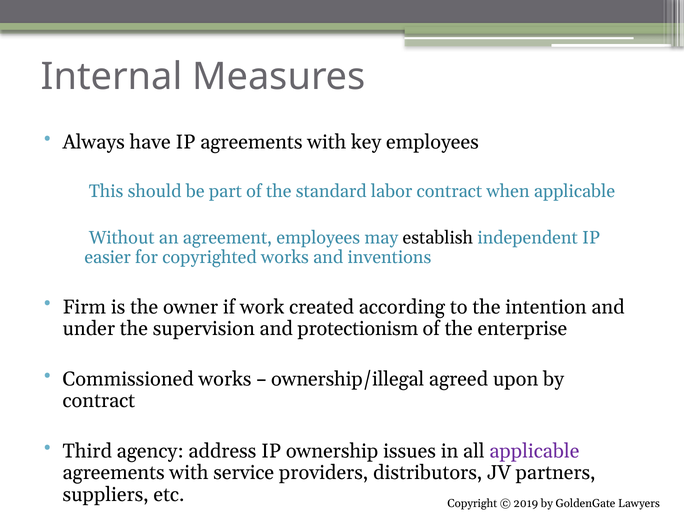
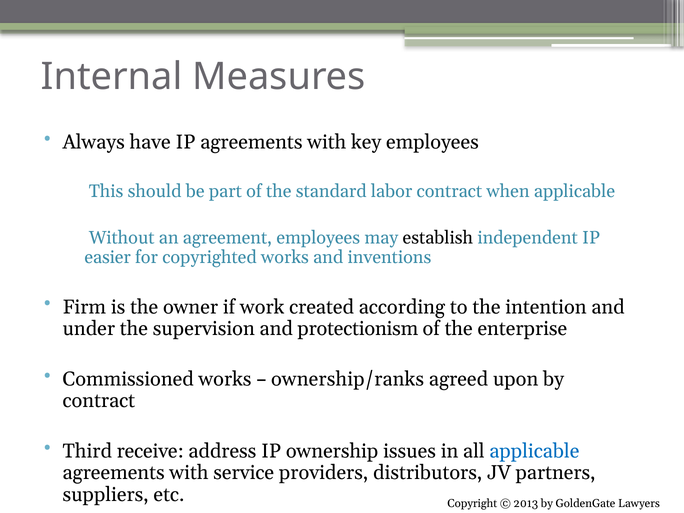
ownership/illegal: ownership/illegal -> ownership/ranks
agency: agency -> receive
applicable at (534, 451) colour: purple -> blue
2019: 2019 -> 2013
